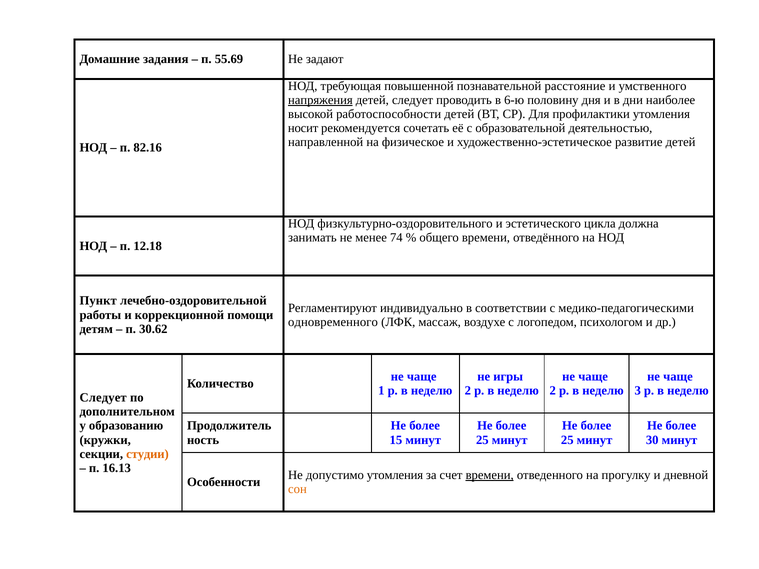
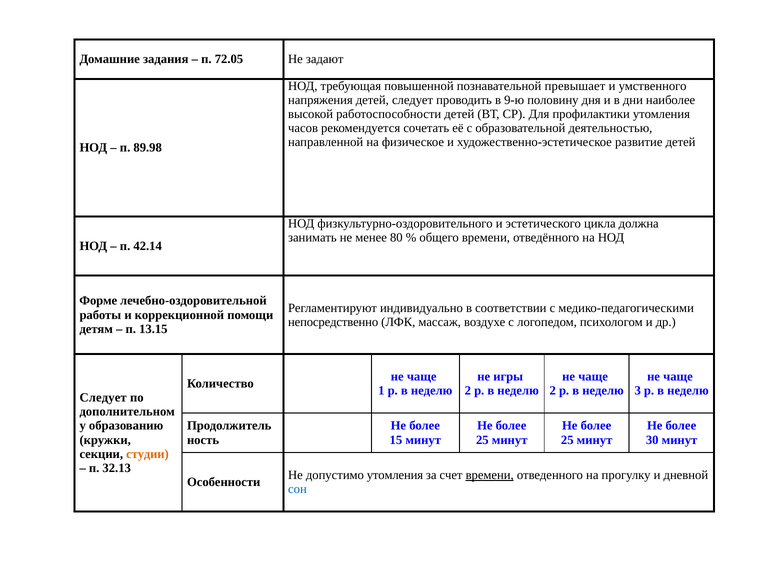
55.69: 55.69 -> 72.05
расстояние: расстояние -> превышает
напряжения underline: present -> none
6-ю: 6-ю -> 9-ю
носит: носит -> часов
82.16: 82.16 -> 89.98
74: 74 -> 80
12.18: 12.18 -> 42.14
Пункт: Пункт -> Форме
одновременного: одновременного -> непосредственно
30.62: 30.62 -> 13.15
16.13: 16.13 -> 32.13
сон colour: orange -> blue
